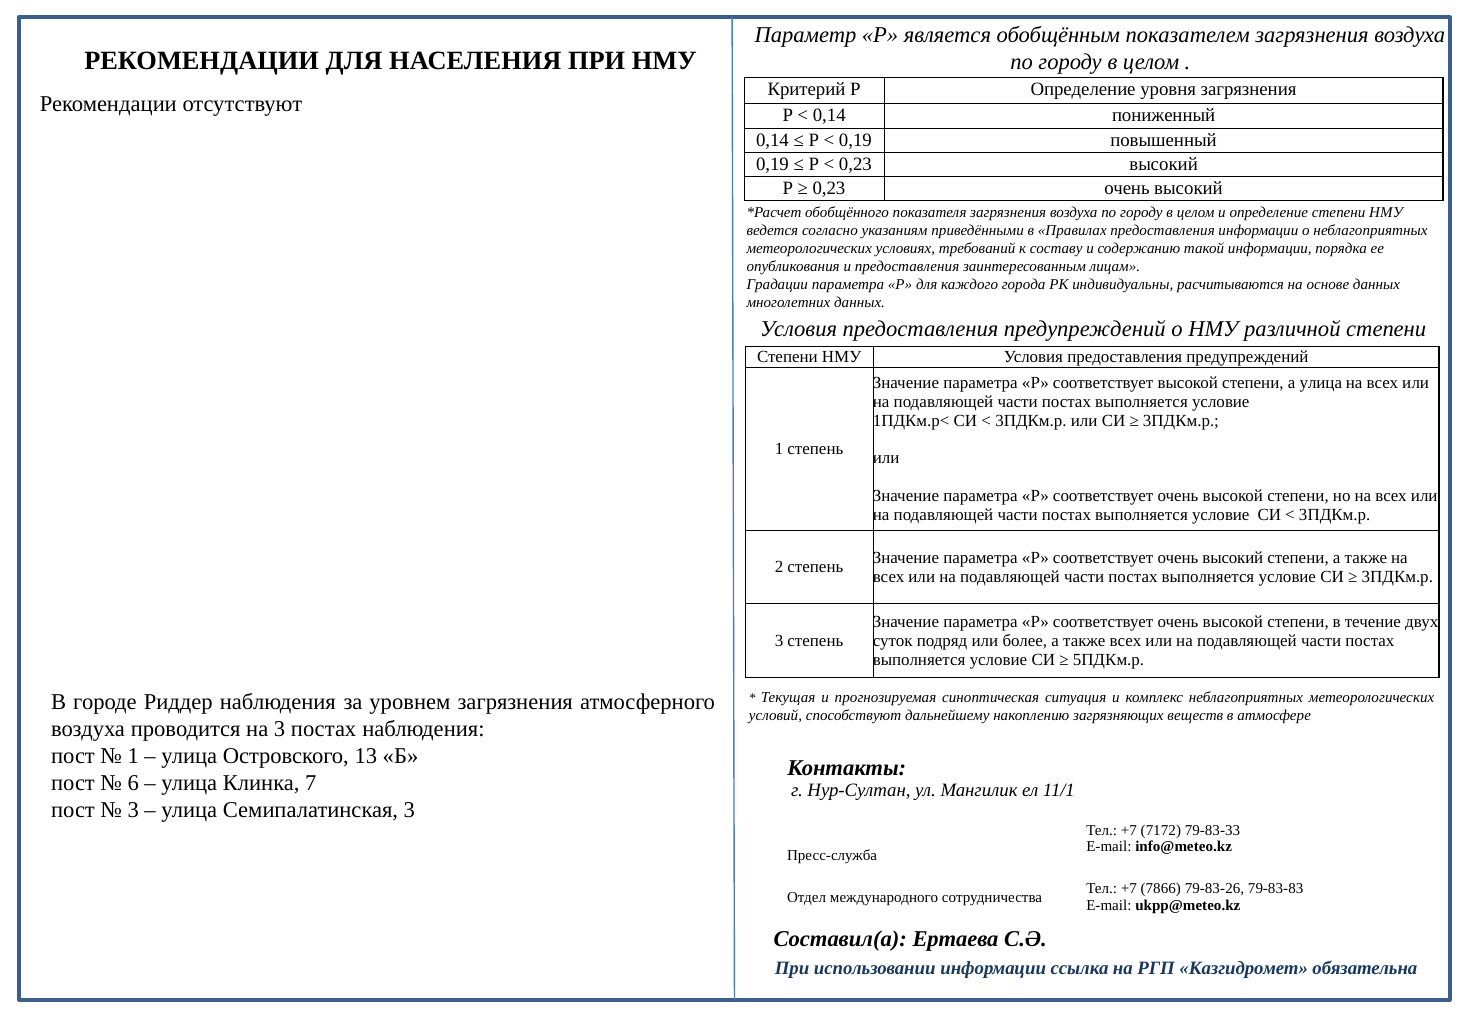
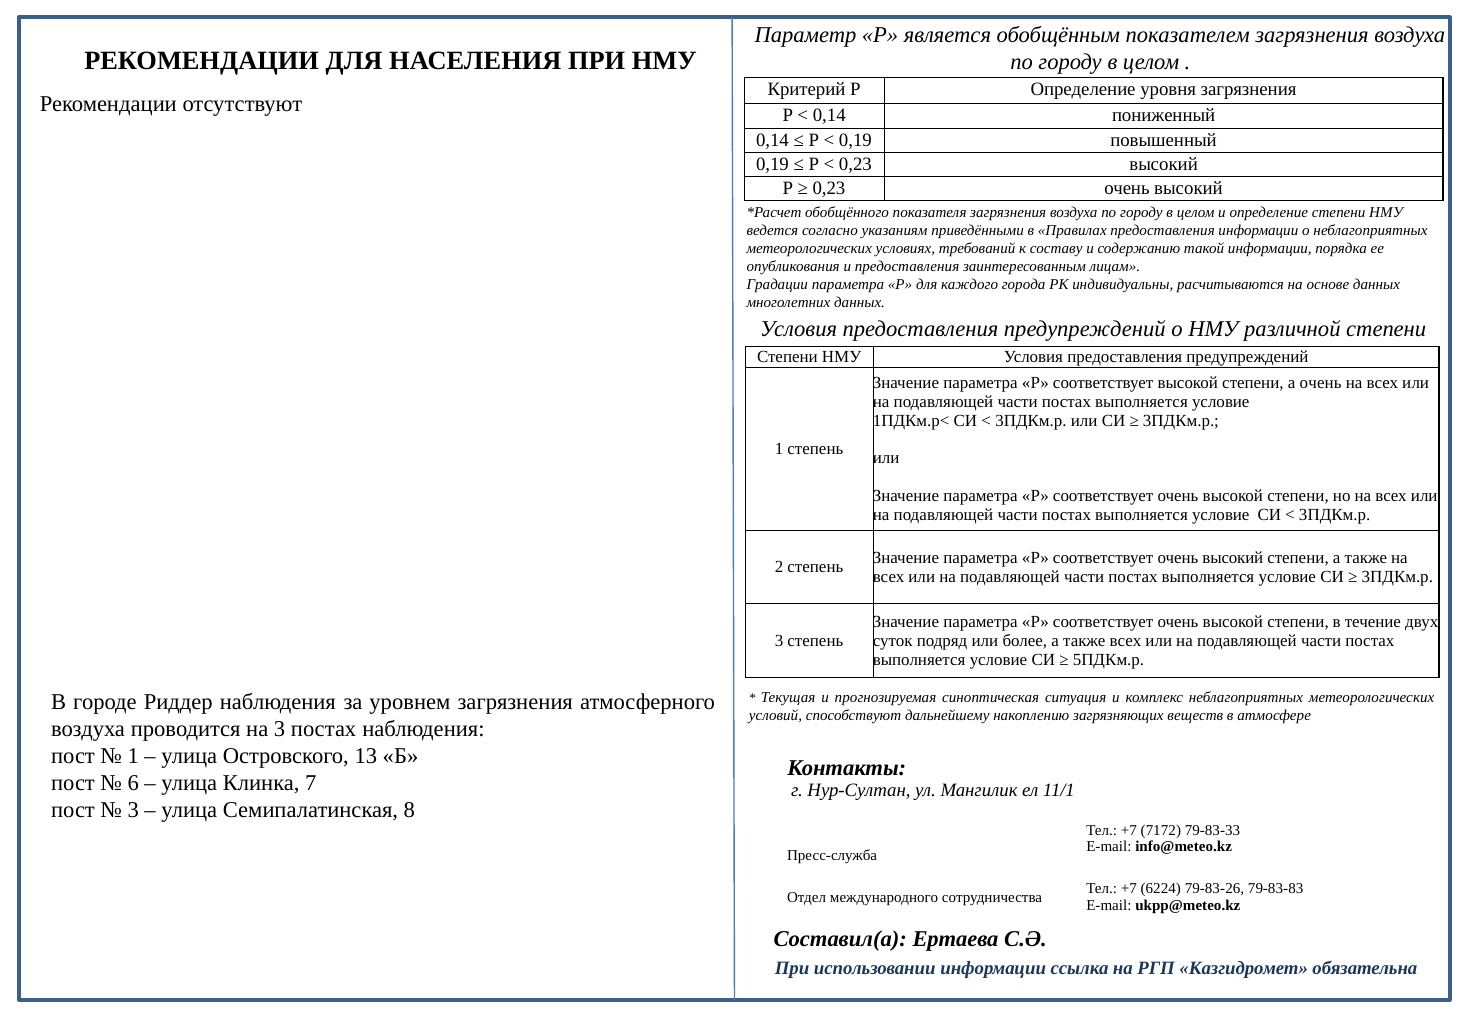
а улица: улица -> очень
Семипалатинская 3: 3 -> 8
7866: 7866 -> 6224
